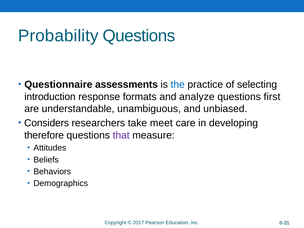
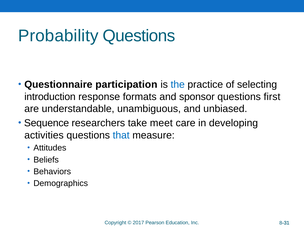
assessments: assessments -> participation
analyze: analyze -> sponsor
Considers: Considers -> Sequence
therefore: therefore -> activities
that colour: purple -> blue
